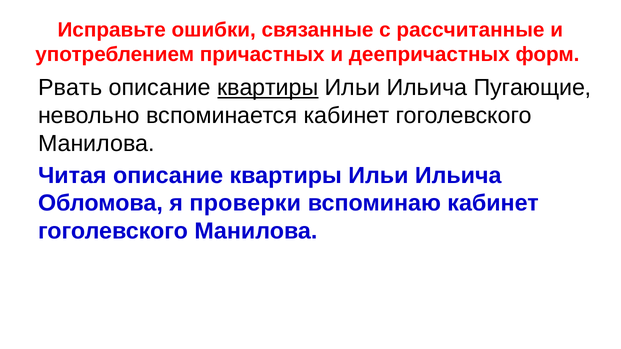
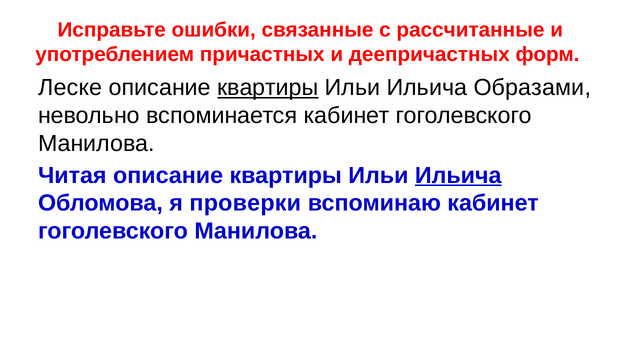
Рвать: Рвать -> Леске
Пугающие: Пугающие -> Образами
Ильича at (458, 176) underline: none -> present
